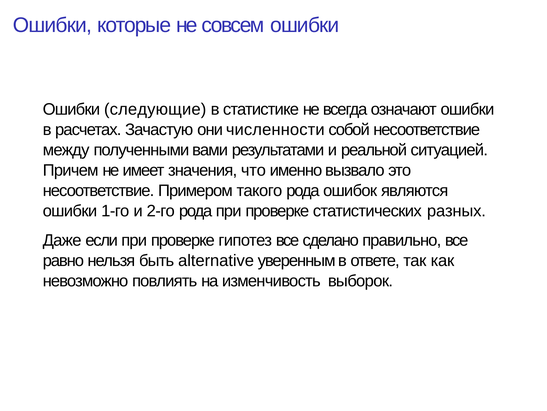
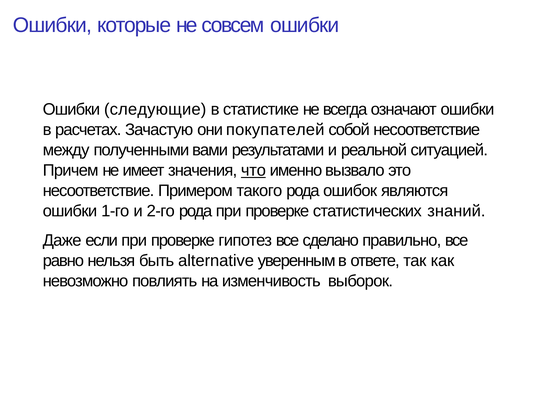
численности: численности -> покупателей
что underline: none -> present
разных: разных -> знаний
